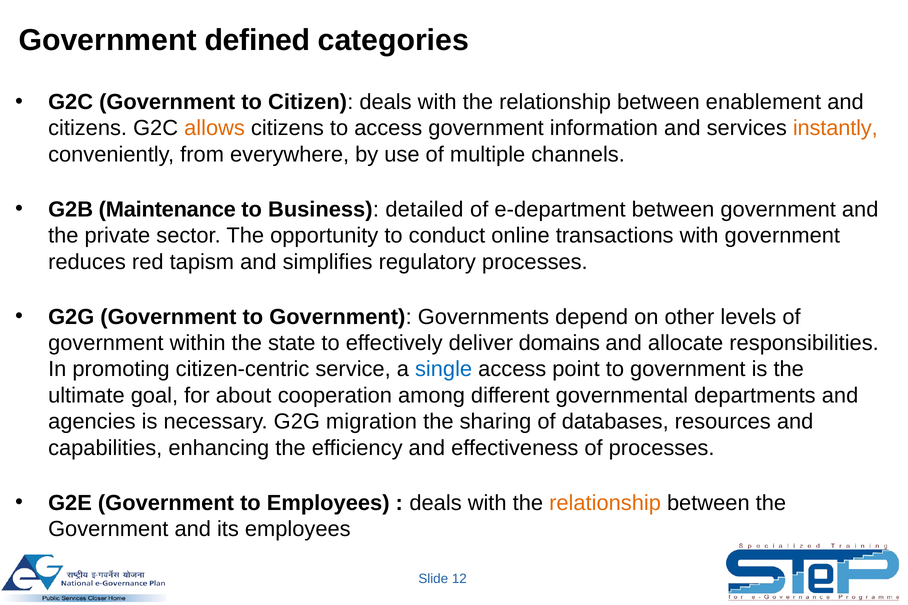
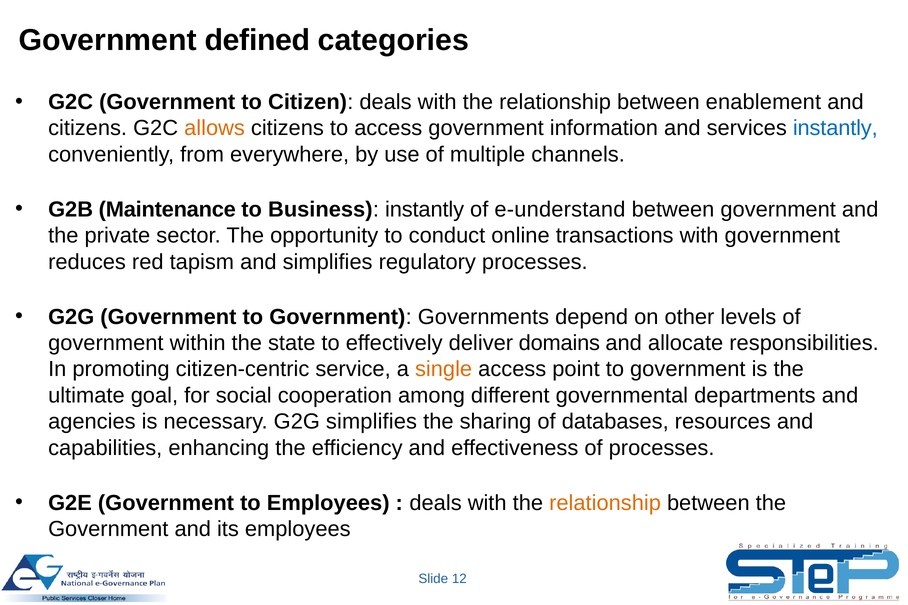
instantly at (835, 128) colour: orange -> blue
Business detailed: detailed -> instantly
e-department: e-department -> e-understand
single colour: blue -> orange
about: about -> social
G2G migration: migration -> simplifies
